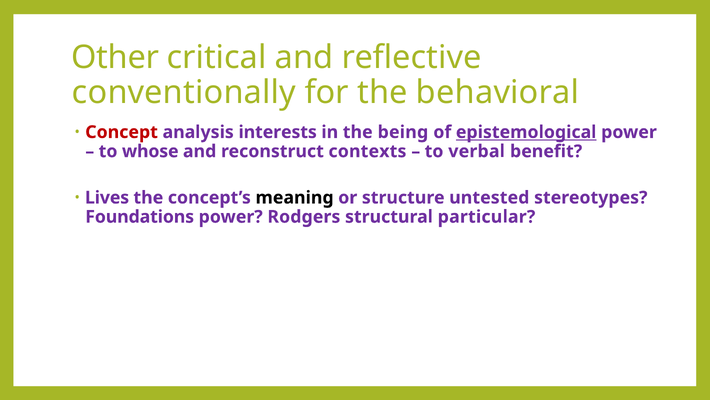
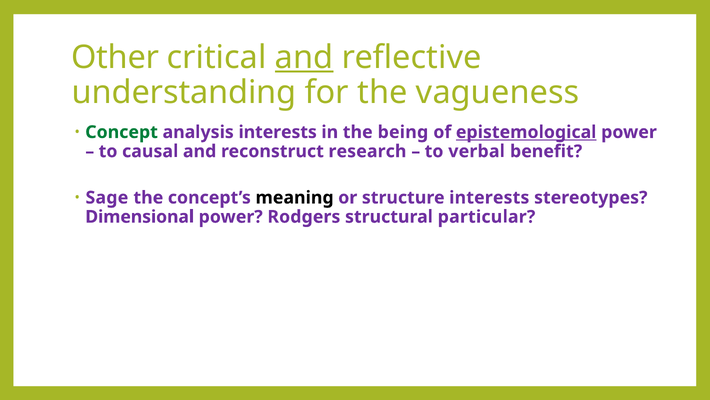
and at (304, 57) underline: none -> present
conventionally: conventionally -> understanding
behavioral: behavioral -> vagueness
Concept colour: red -> green
whose: whose -> causal
contexts: contexts -> research
Lives: Lives -> Sage
structure untested: untested -> interests
Foundations: Foundations -> Dimensional
